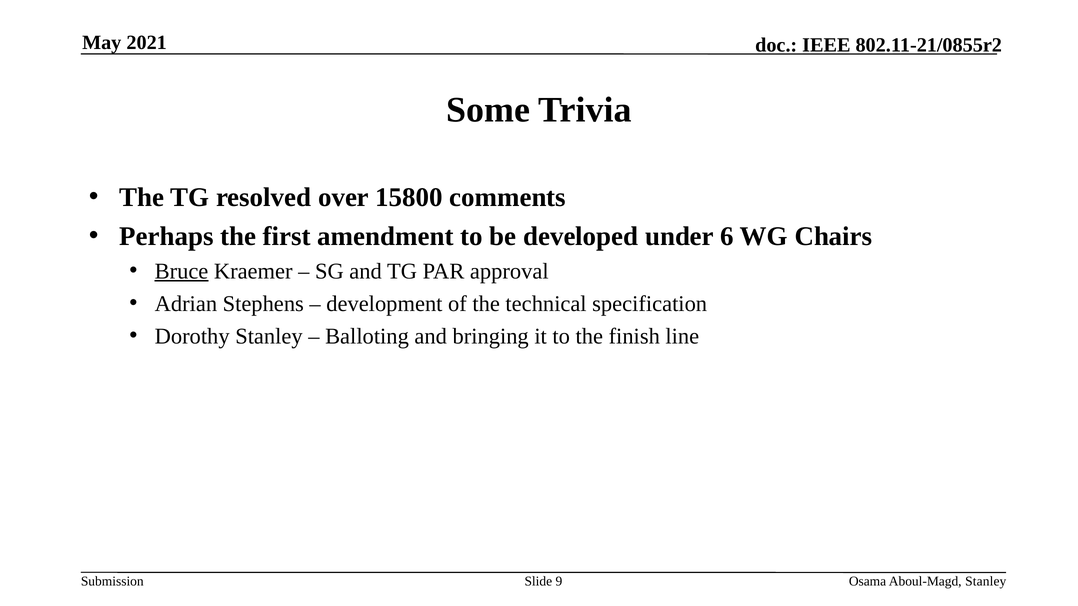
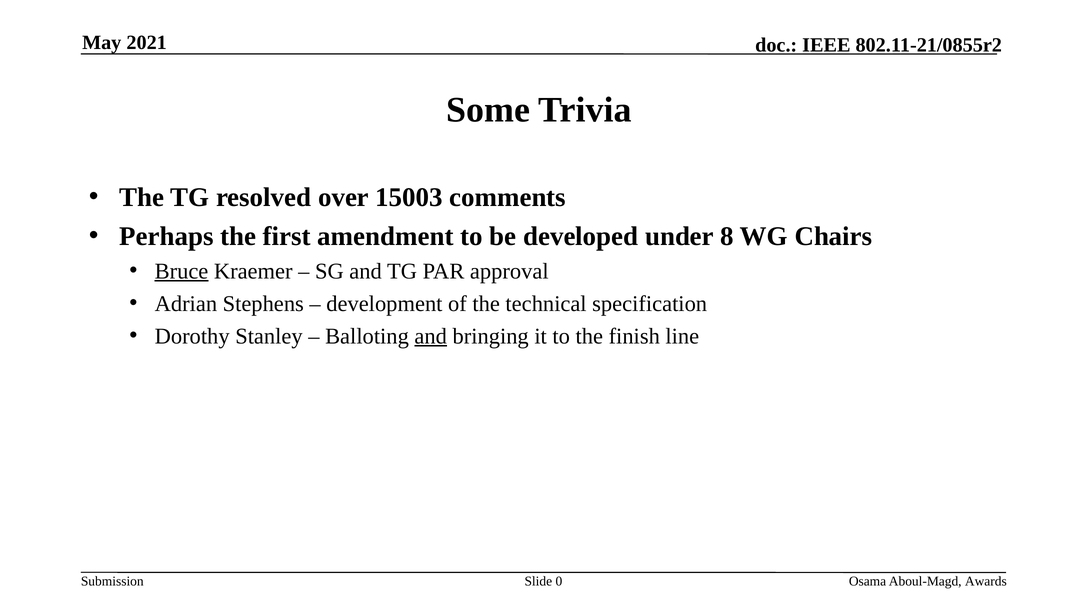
15800: 15800 -> 15003
6: 6 -> 8
and at (431, 336) underline: none -> present
9: 9 -> 0
Aboul-Magd Stanley: Stanley -> Awards
